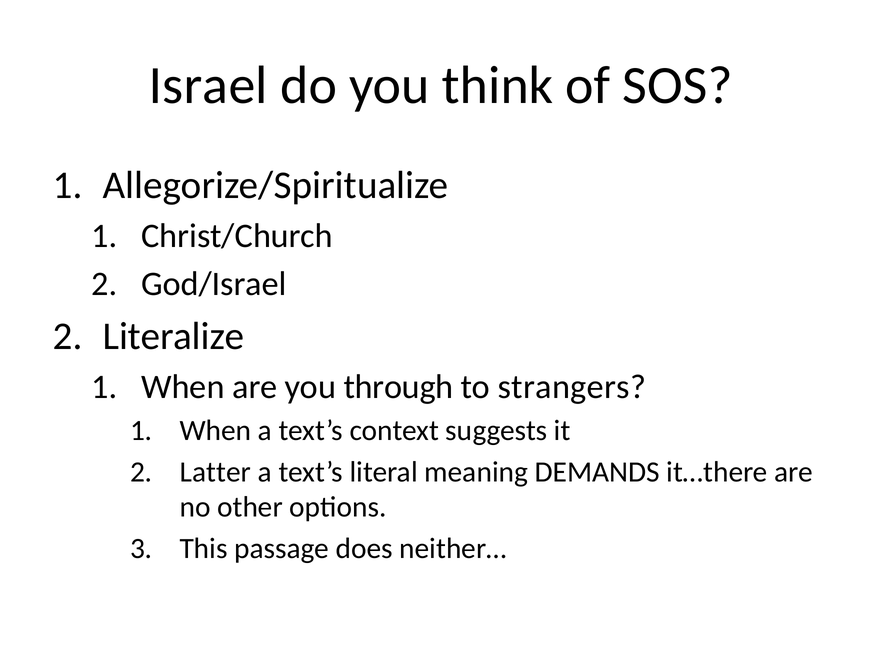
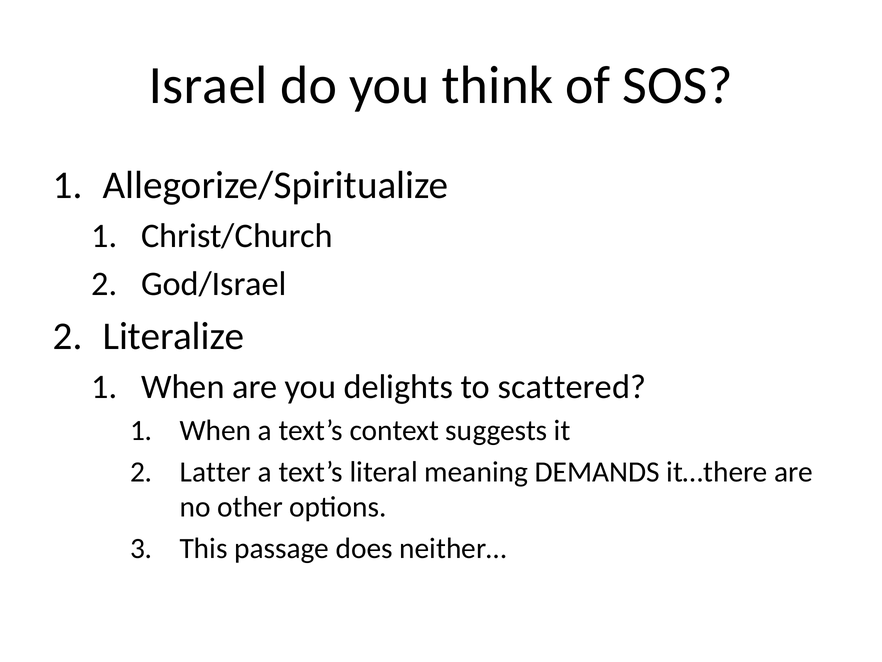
through: through -> delights
strangers: strangers -> scattered
